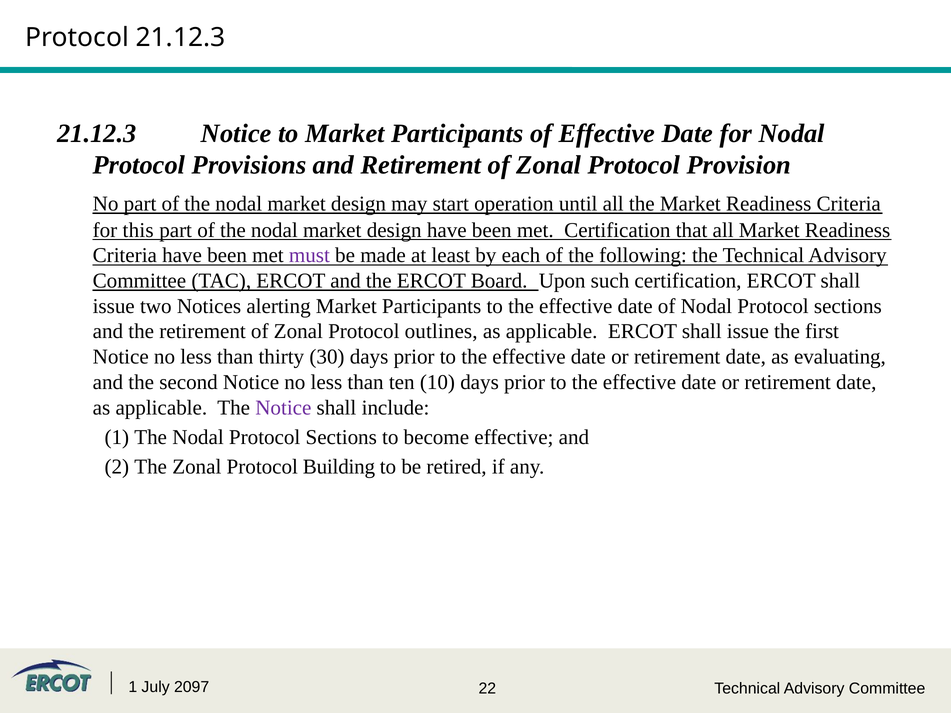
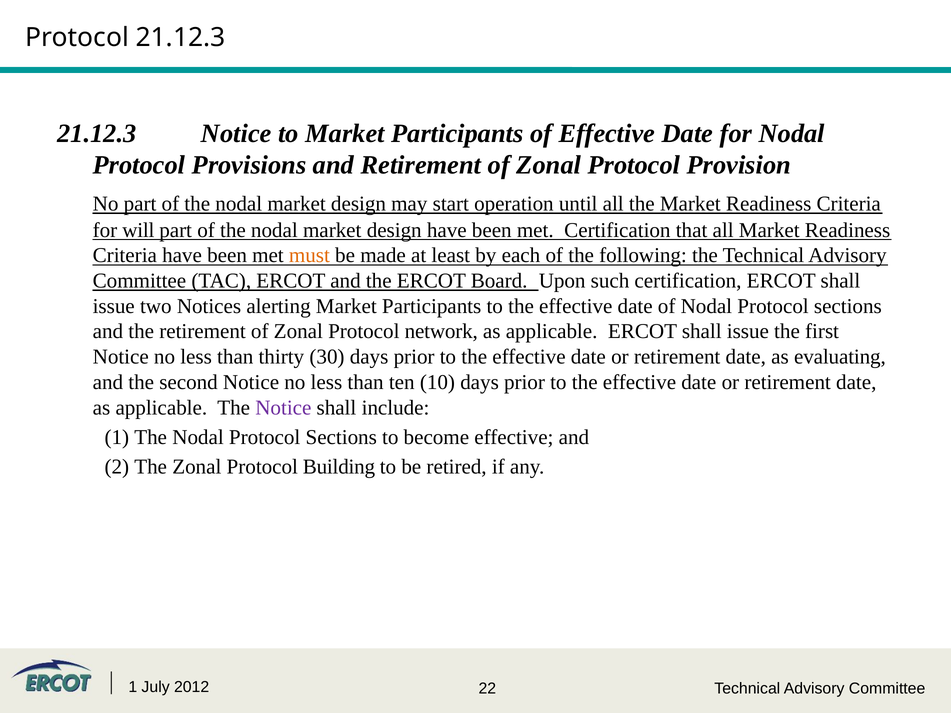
this: this -> will
must colour: purple -> orange
outlines: outlines -> network
2097: 2097 -> 2012
